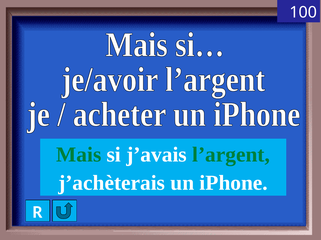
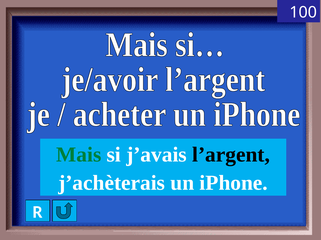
l’argent colour: green -> black
